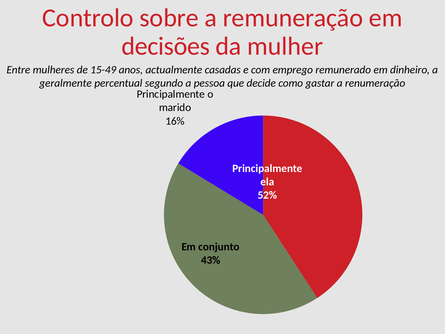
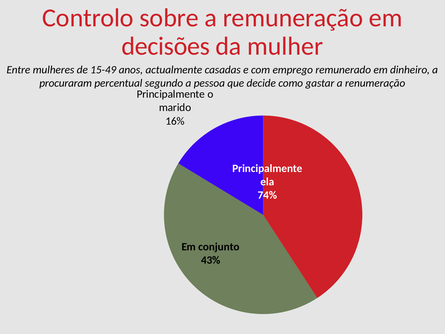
geralmente: geralmente -> procuraram
52%: 52% -> 74%
